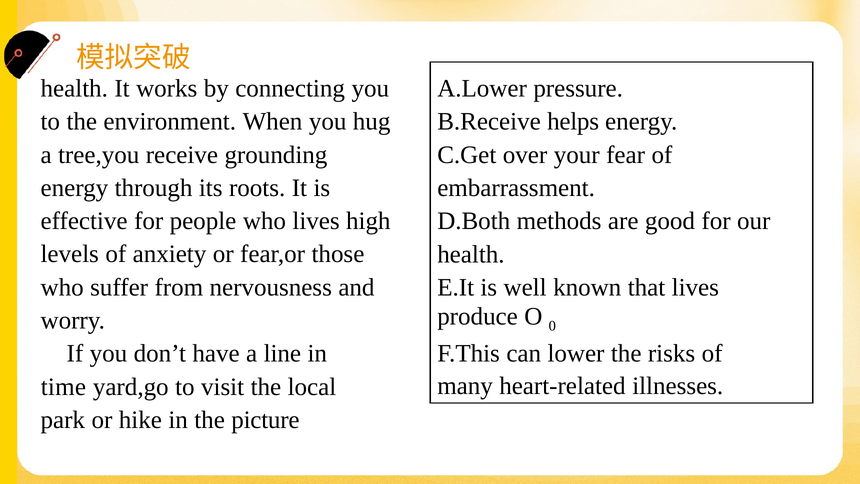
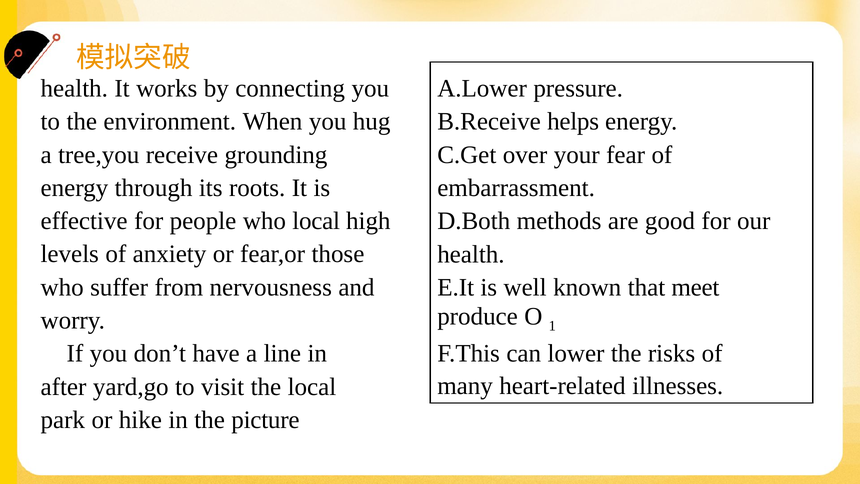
who lives: lives -> local
that lives: lives -> meet
0: 0 -> 1
time: time -> after
